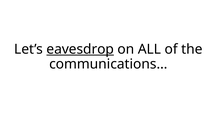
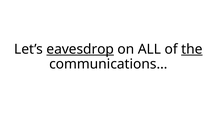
the underline: none -> present
